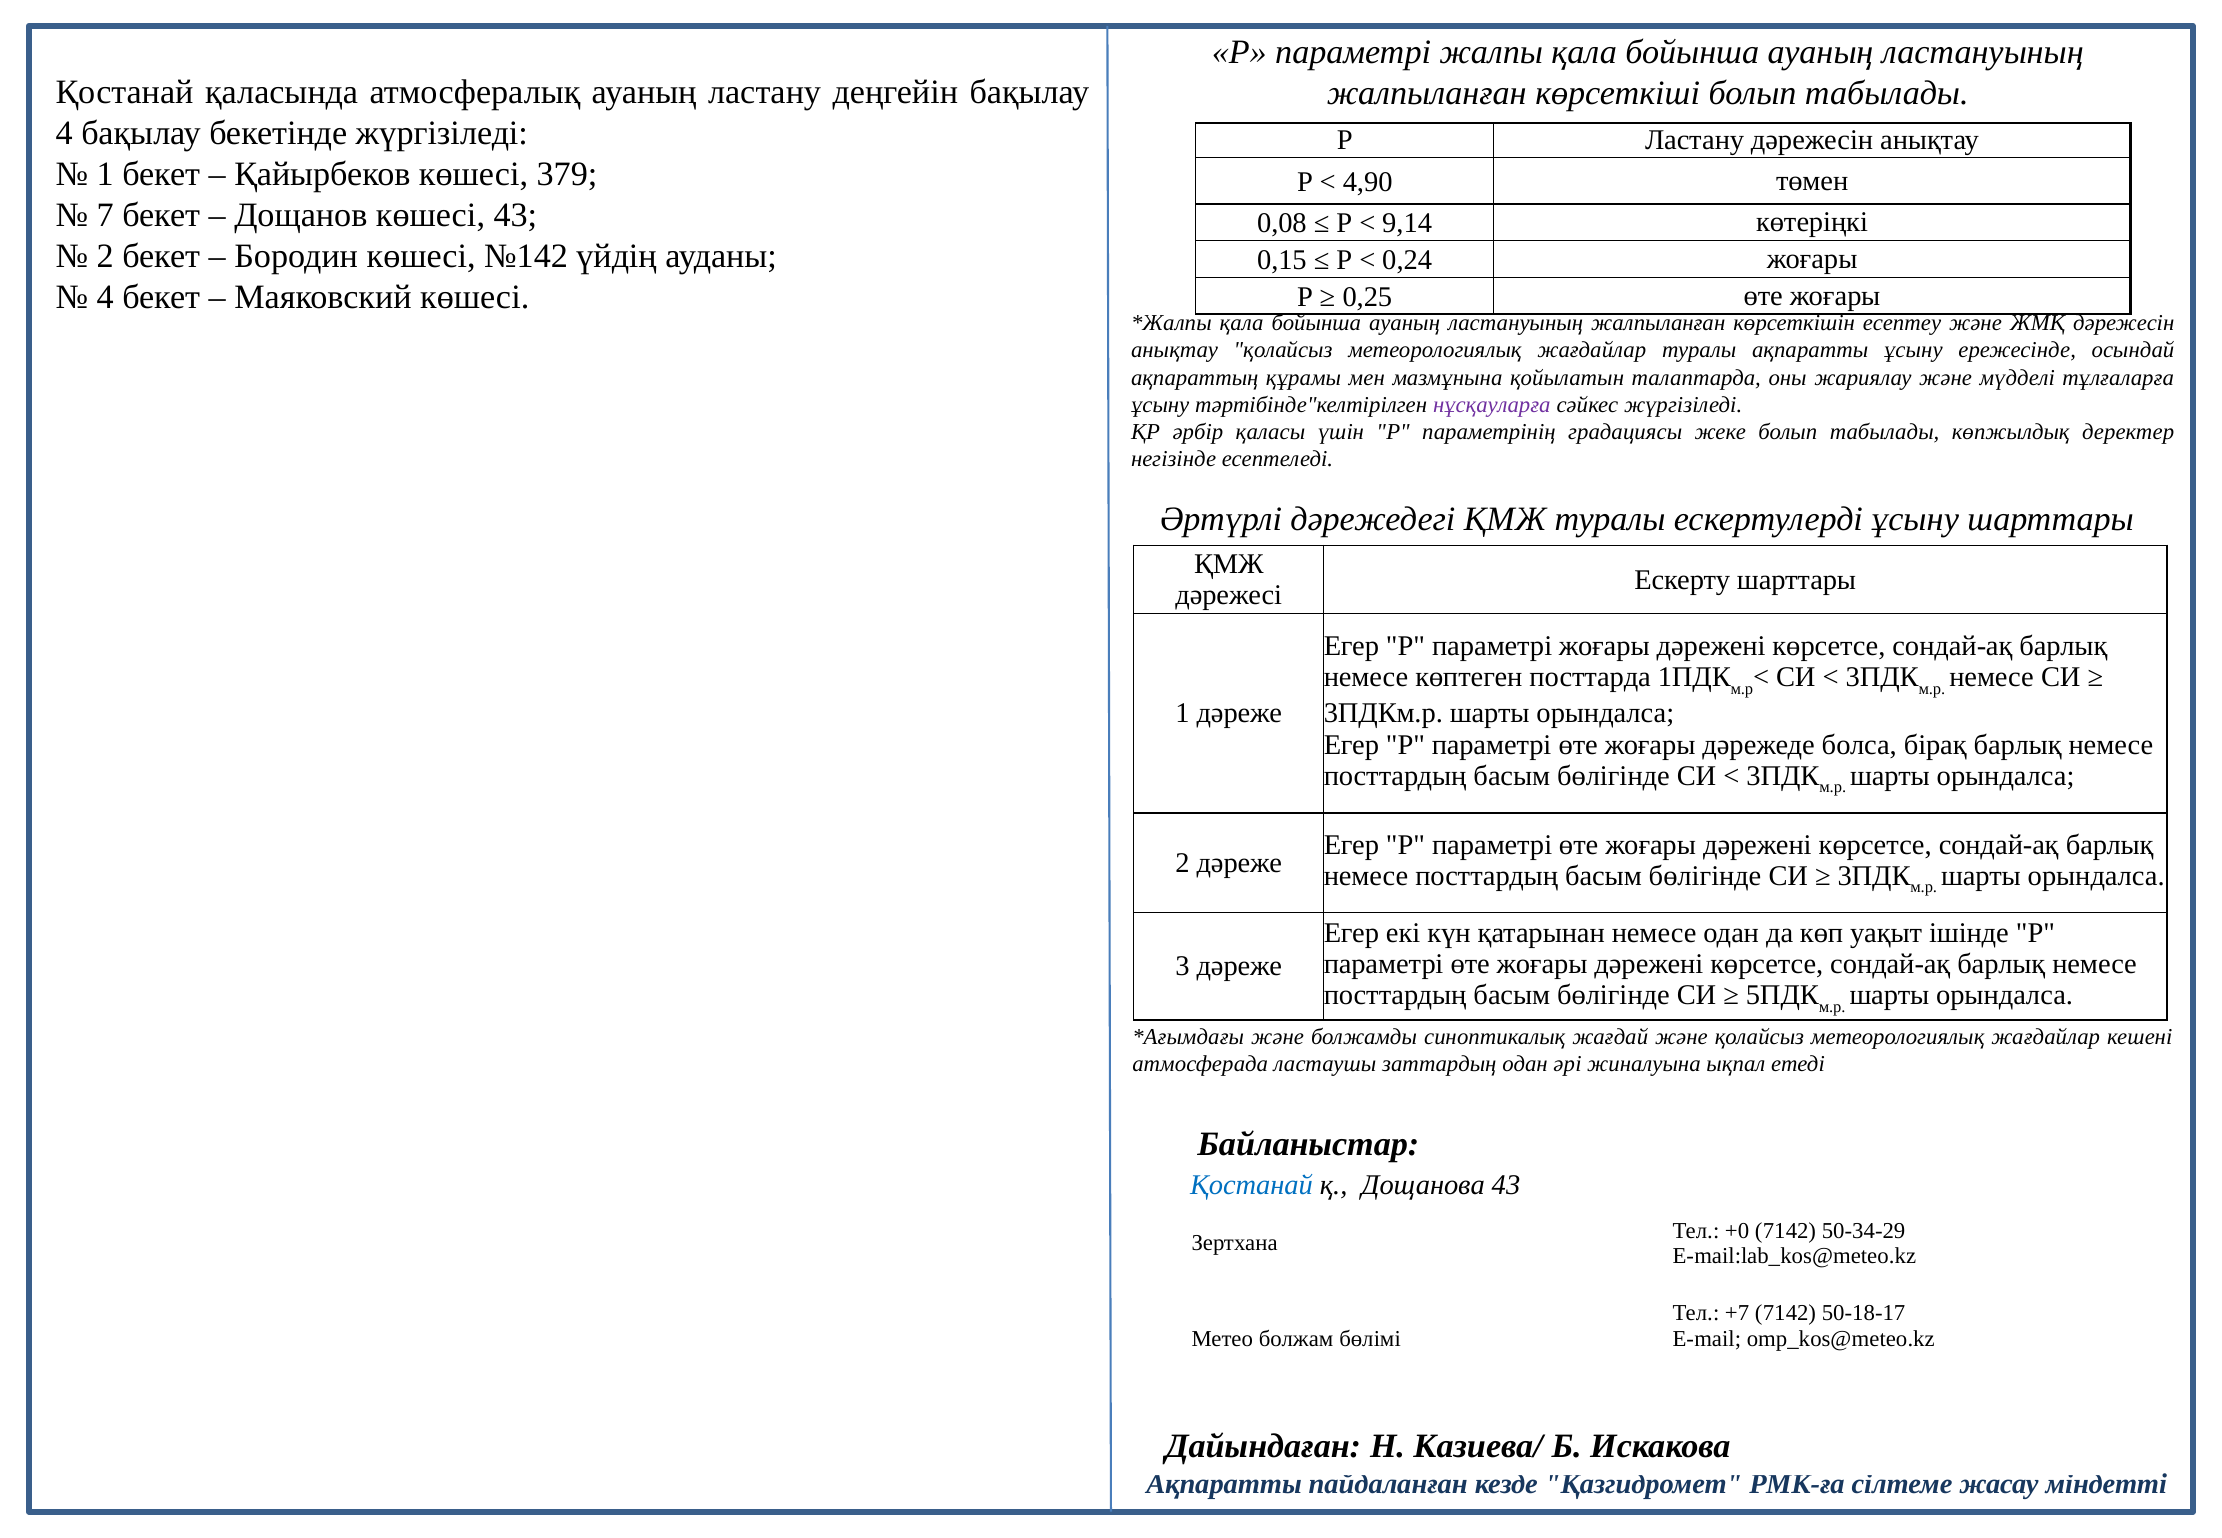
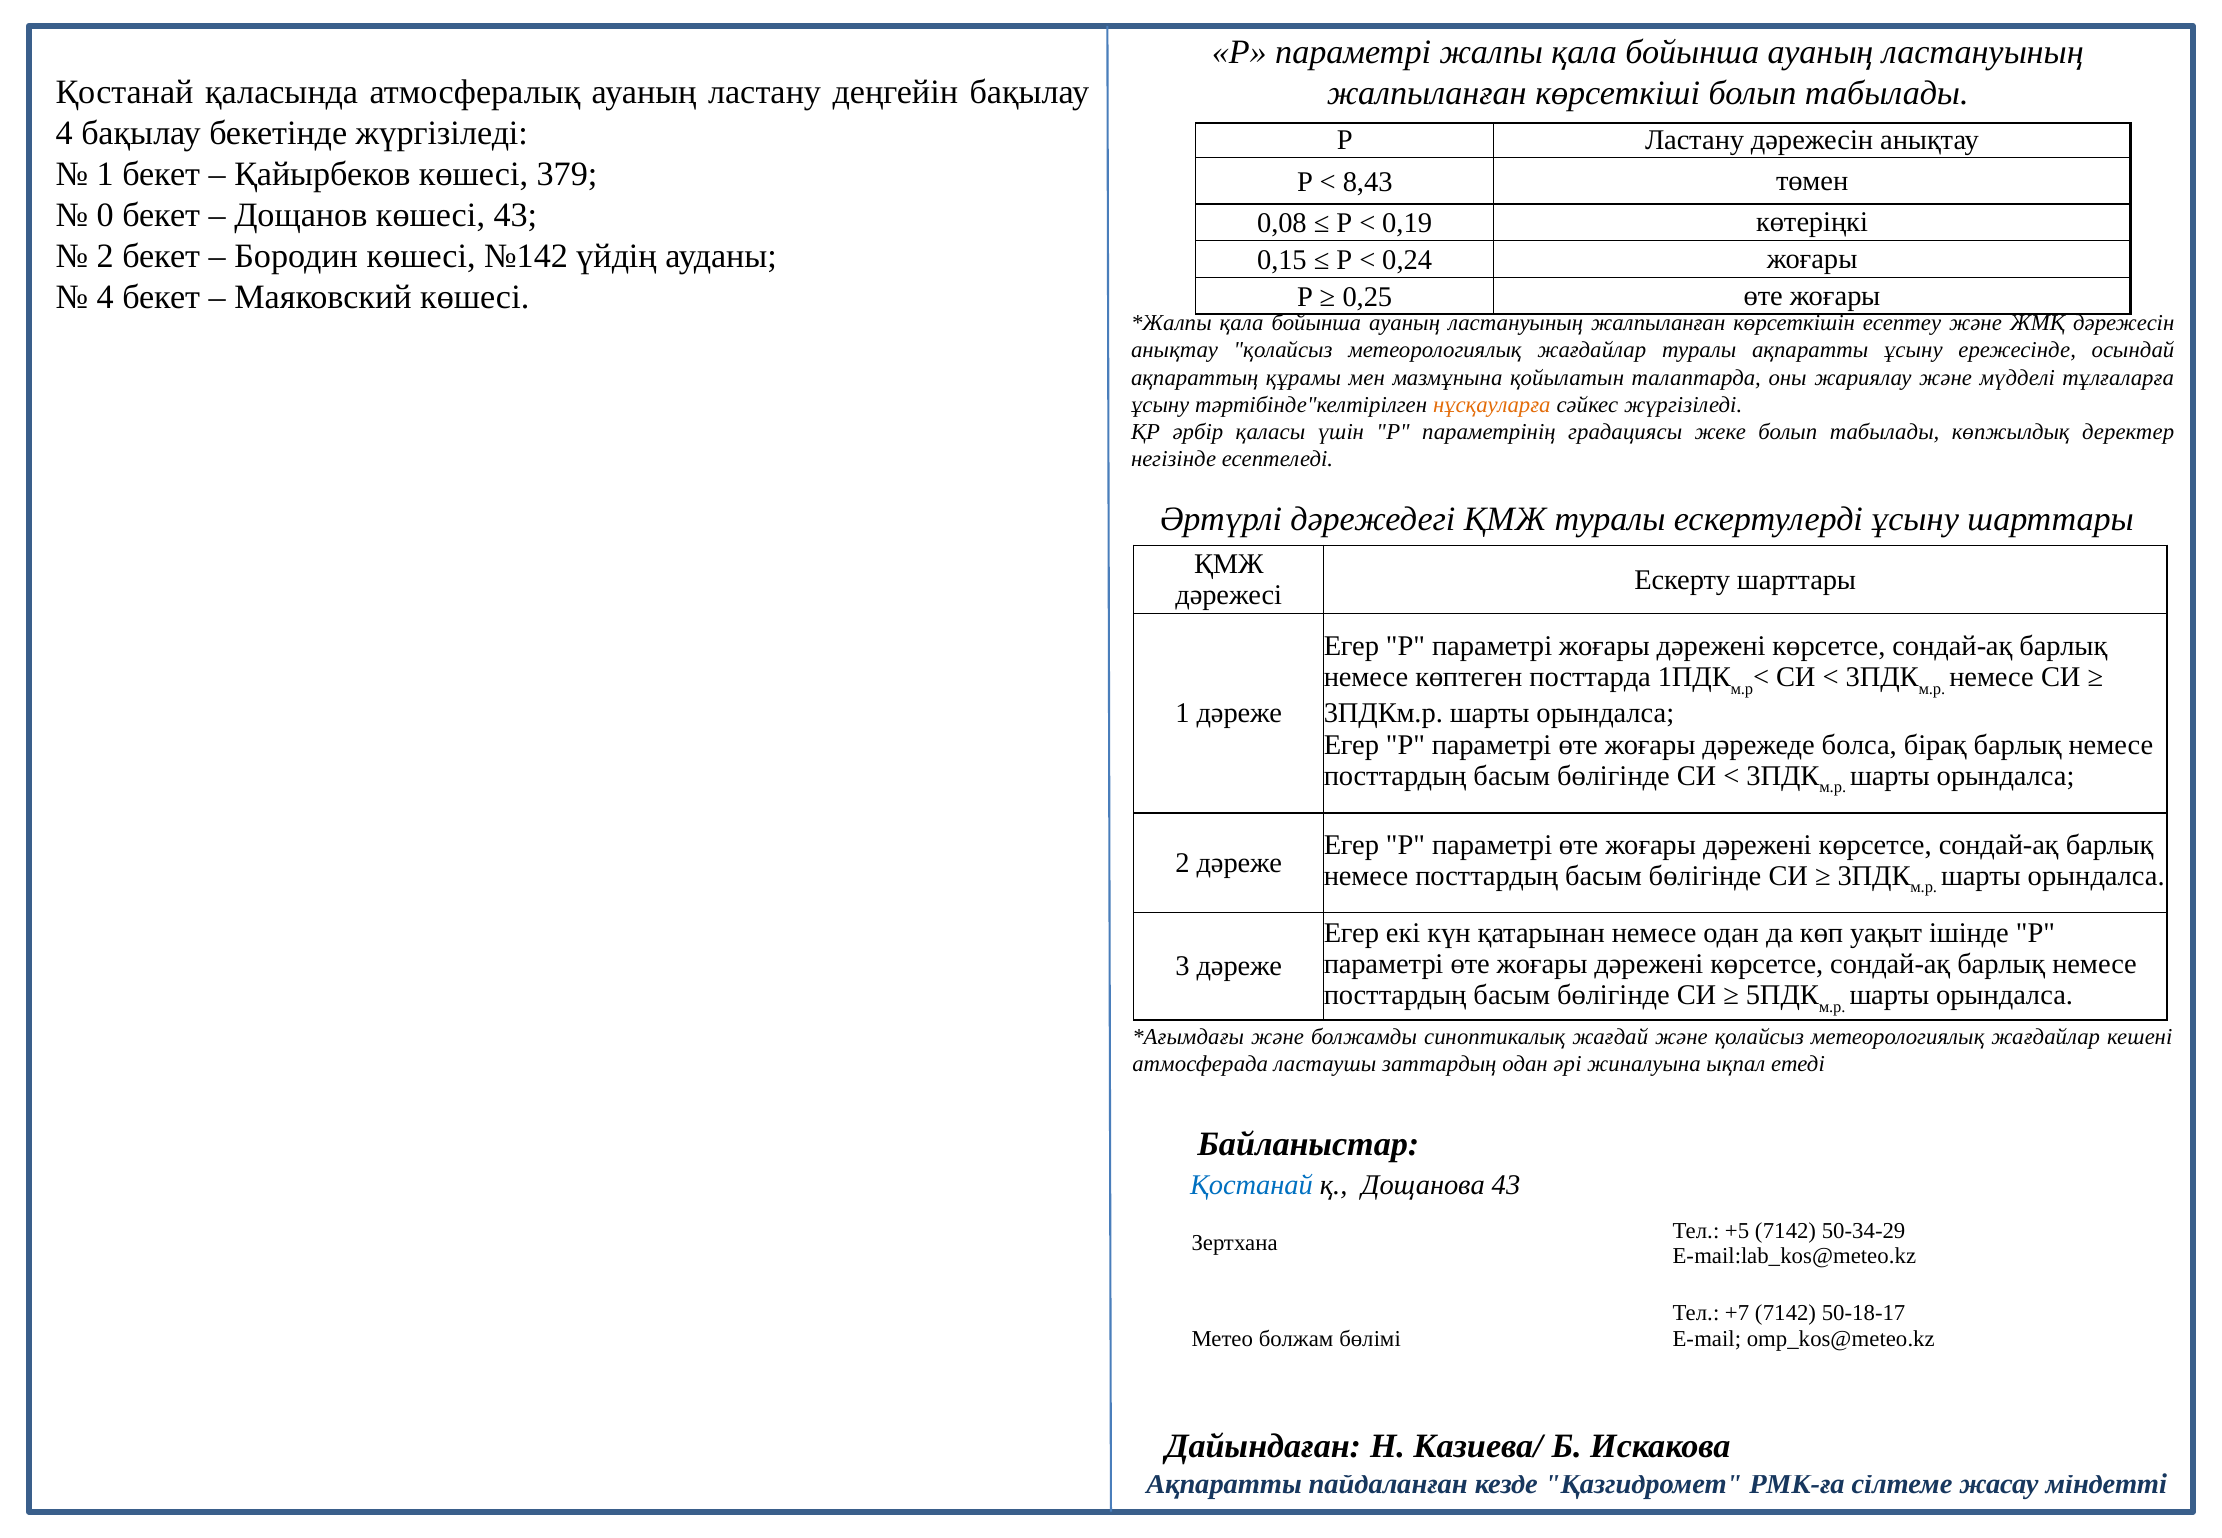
4,90: 4,90 -> 8,43
7: 7 -> 0
9,14: 9,14 -> 0,19
нұсқауларға colour: purple -> orange
+0: +0 -> +5
